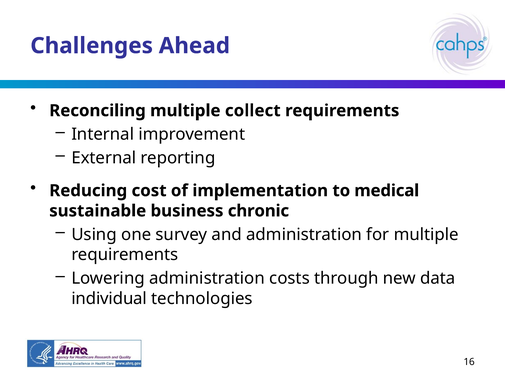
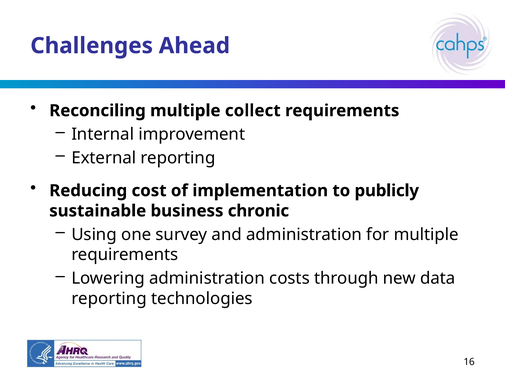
medical: medical -> publicly
individual at (109, 298): individual -> reporting
